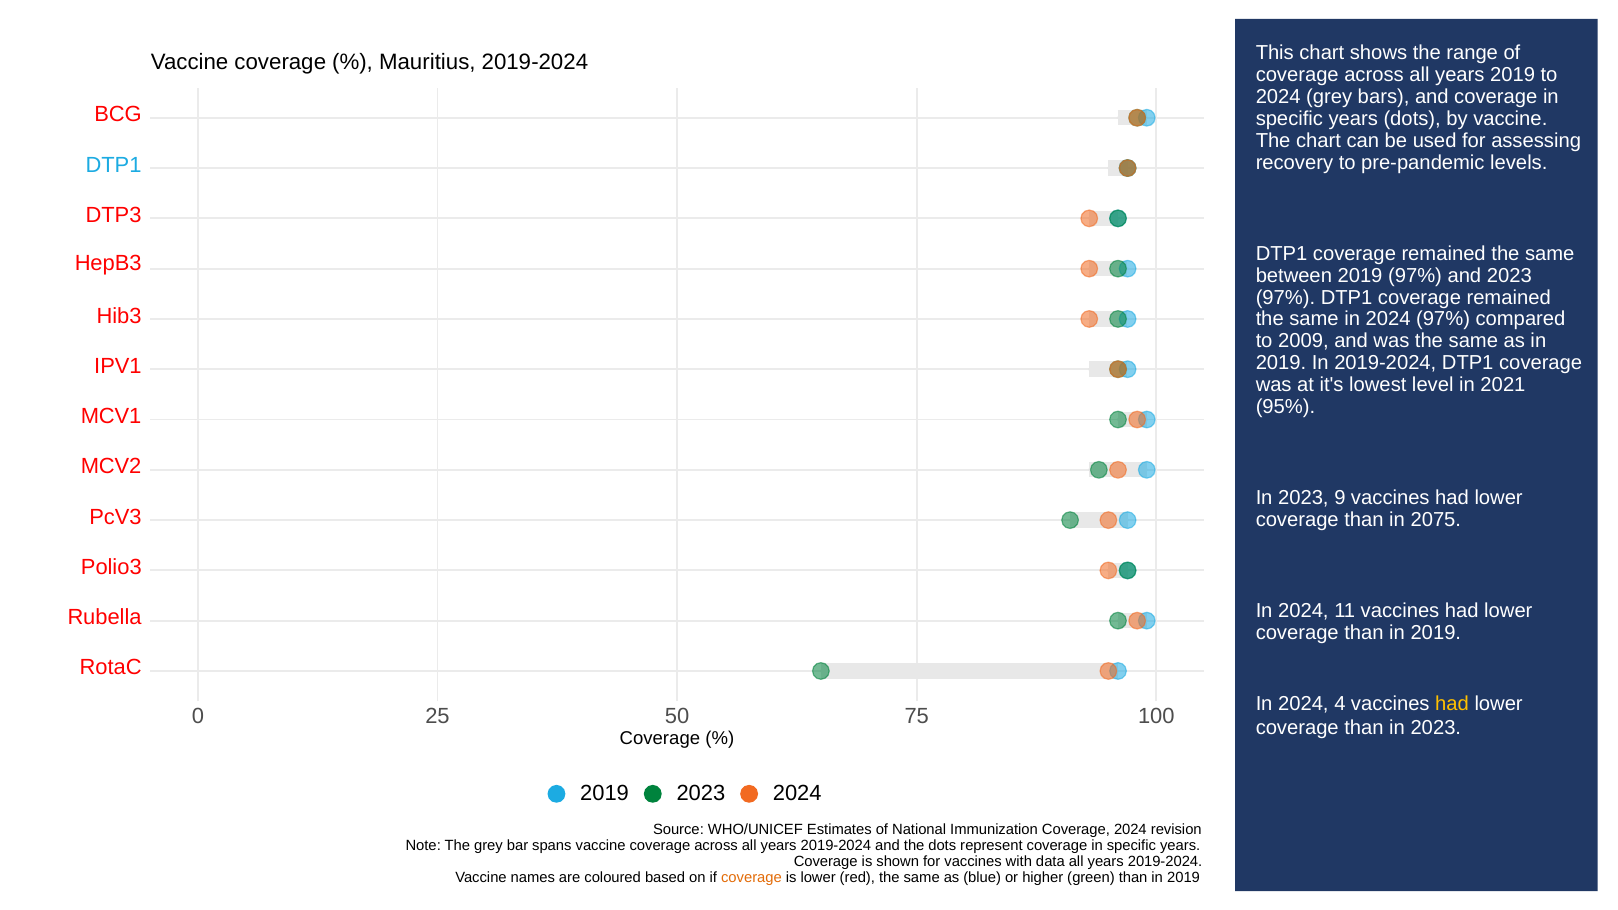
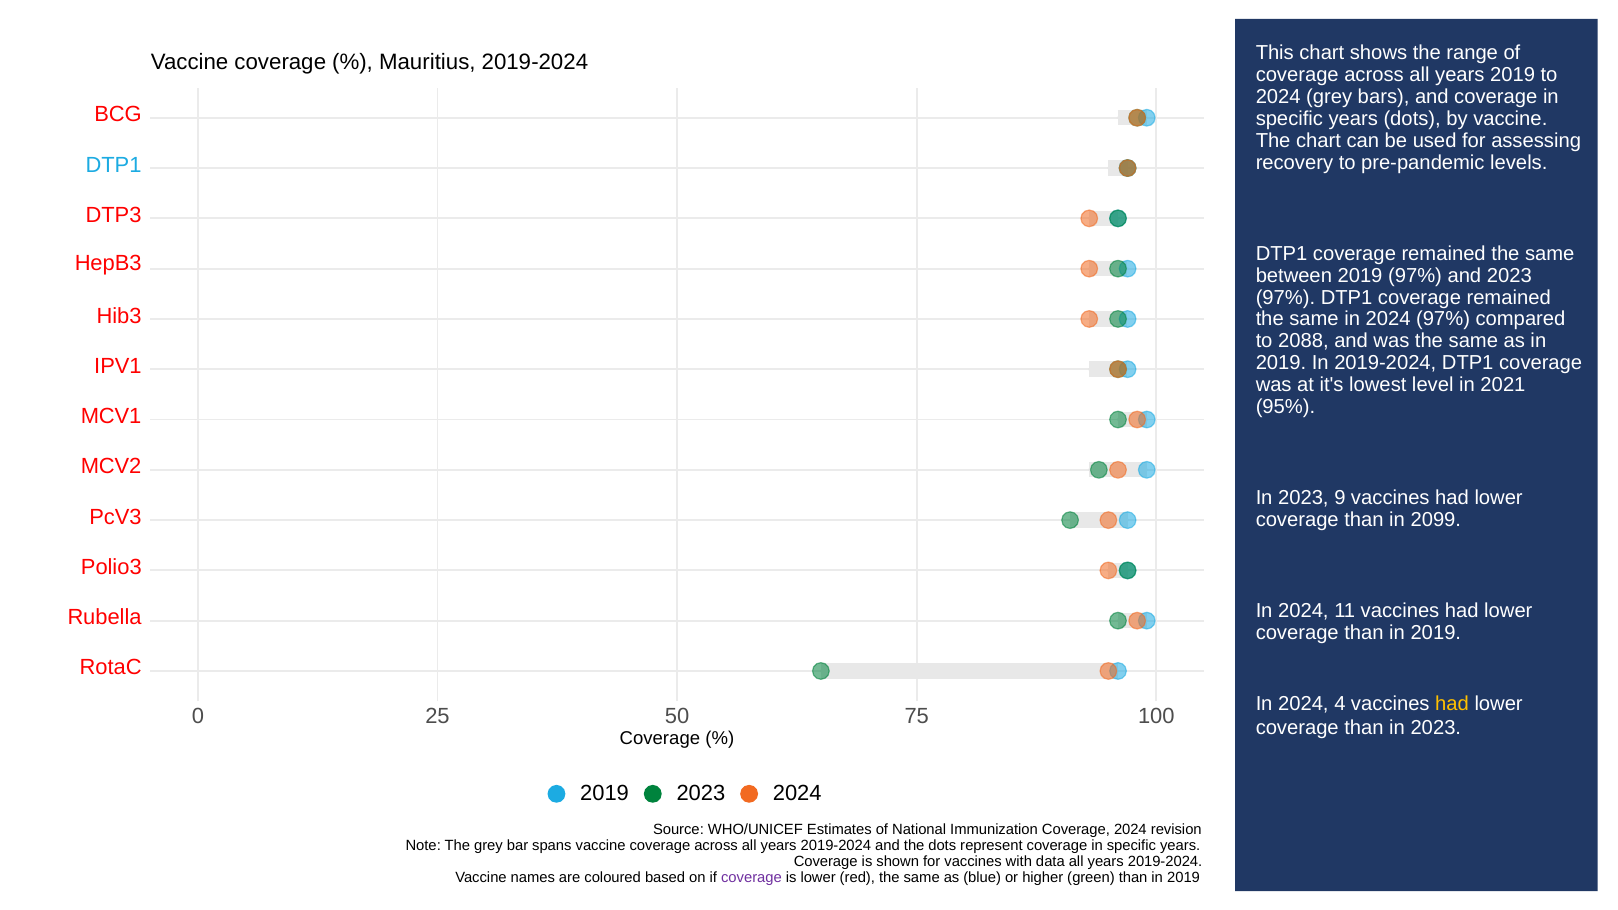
2009: 2009 -> 2088
2075: 2075 -> 2099
coverage at (751, 878) colour: orange -> purple
